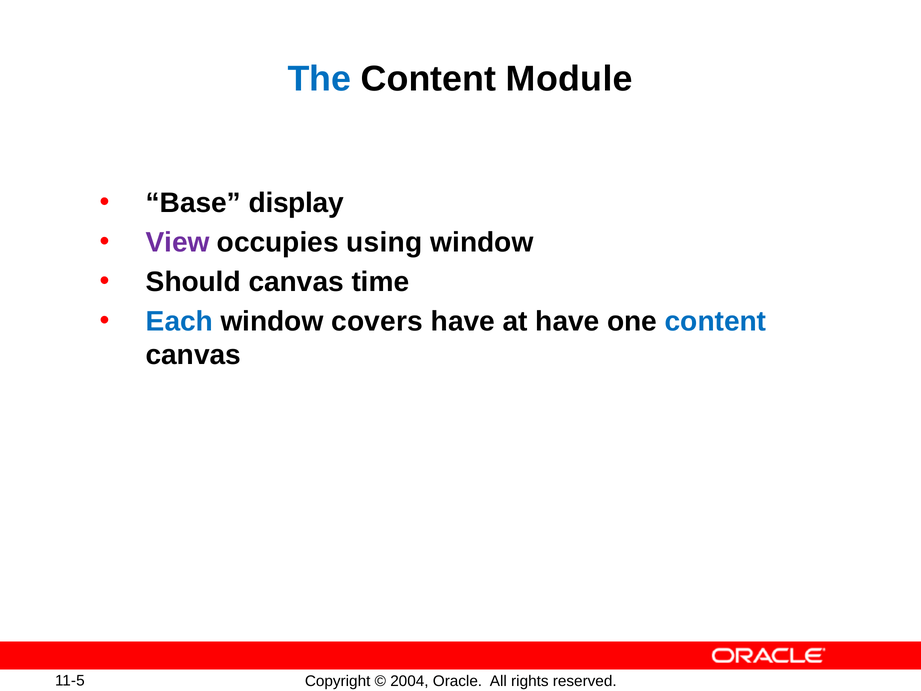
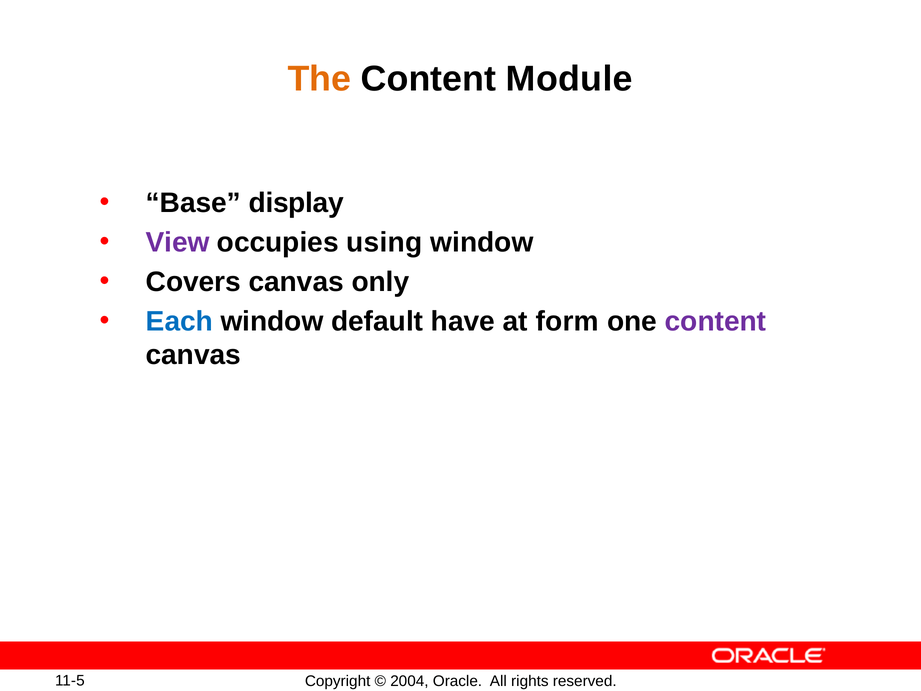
The colour: blue -> orange
Should: Should -> Covers
time: time -> only
covers: covers -> default
at have: have -> form
content at (716, 321) colour: blue -> purple
